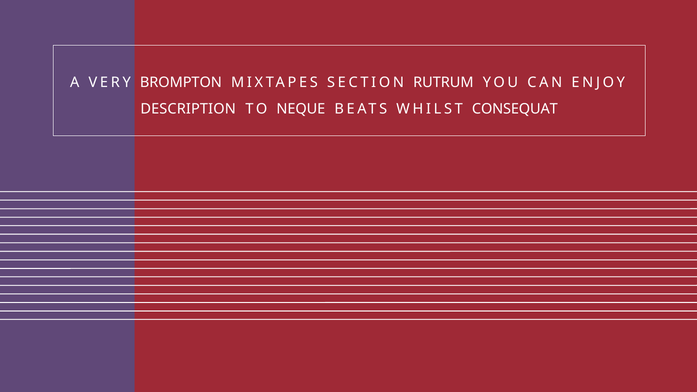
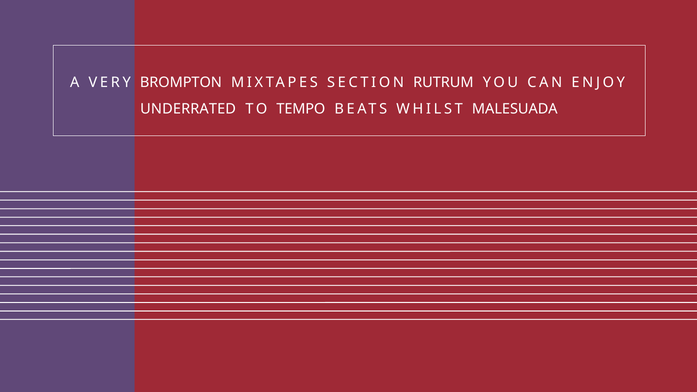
DESCRIPTION: DESCRIPTION -> UNDERRATED
NEQUE: NEQUE -> TEMPO
CONSEQUAT: CONSEQUAT -> MALESUADA
